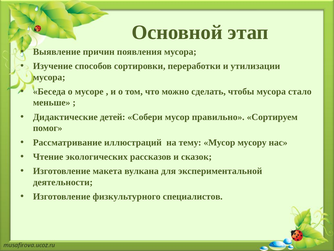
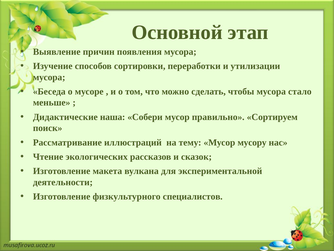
детей: детей -> наша
помог: помог -> поиск
